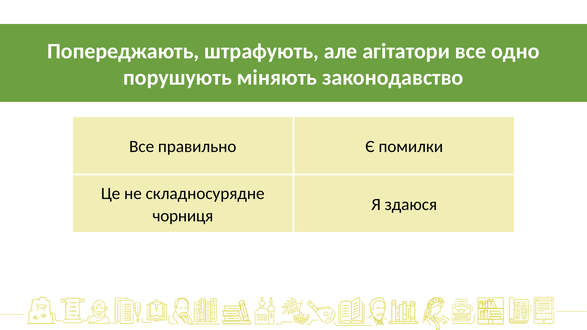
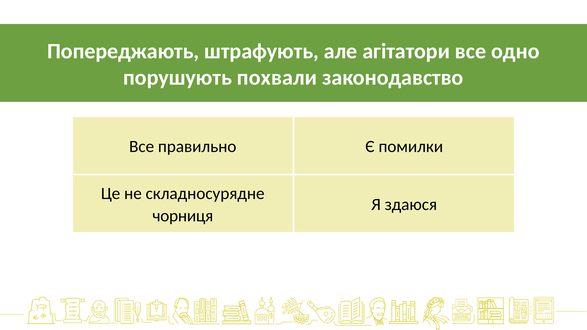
міняють: міняють -> похвали
